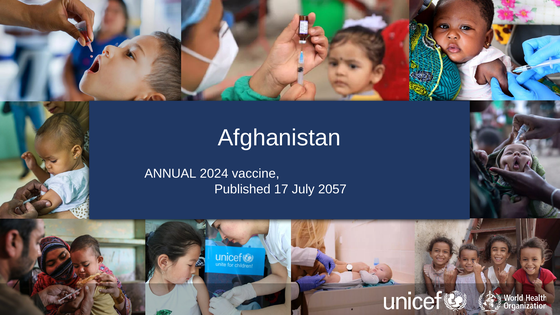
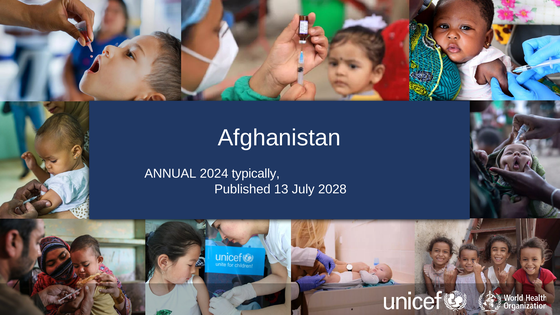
vaccine: vaccine -> typically
17: 17 -> 13
2057: 2057 -> 2028
